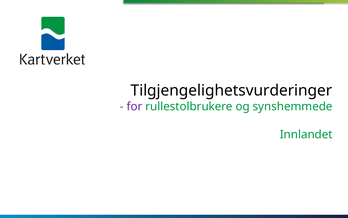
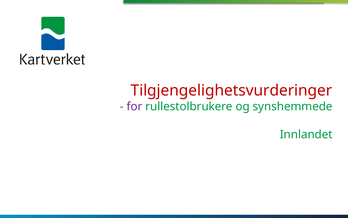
Tilgjengelighetsvurderinger colour: black -> red
